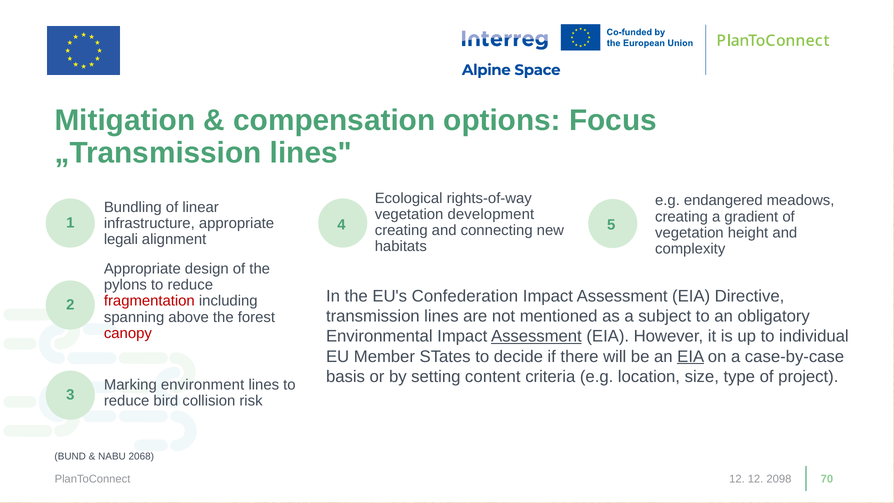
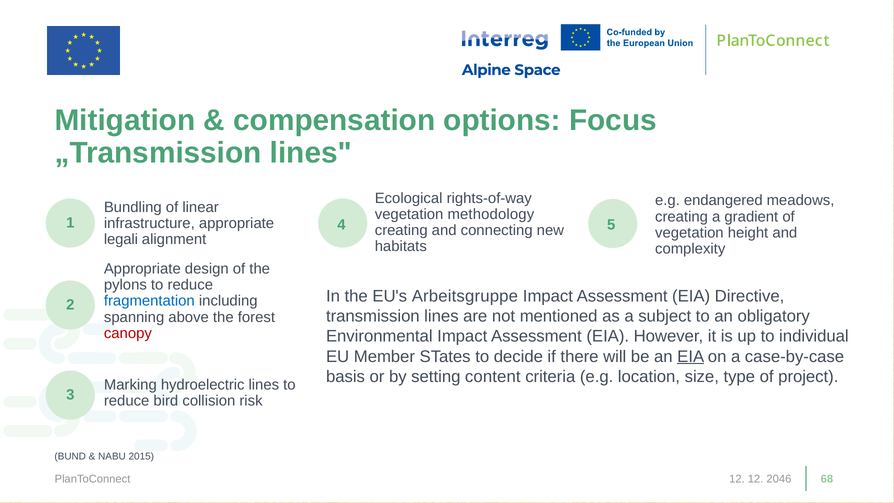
development: development -> methodology
Confederation: Confederation -> Arbeitsgruppe
fragmentation colour: red -> blue
Assessment at (536, 336) underline: present -> none
environment: environment -> hydroelectric
2068: 2068 -> 2015
2098: 2098 -> 2046
70: 70 -> 68
